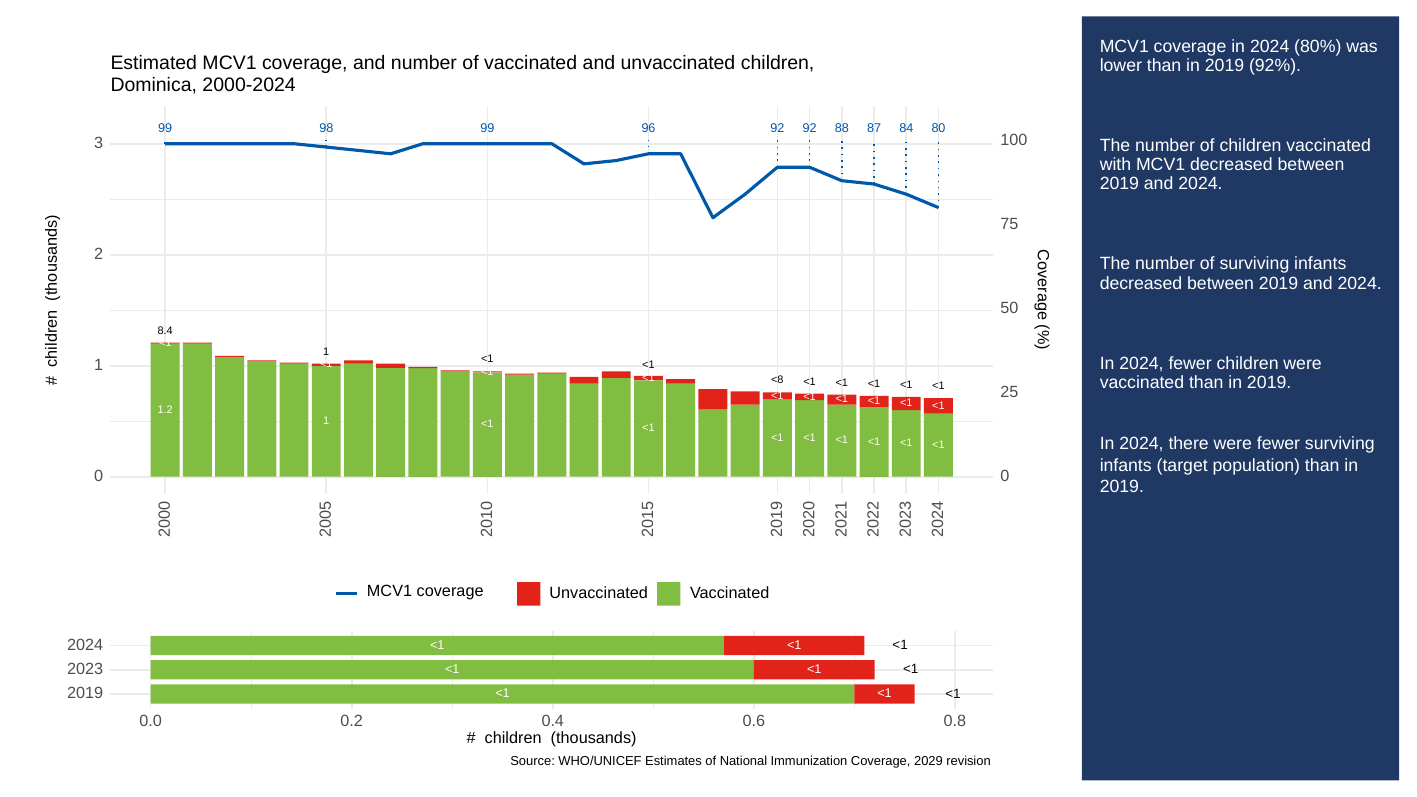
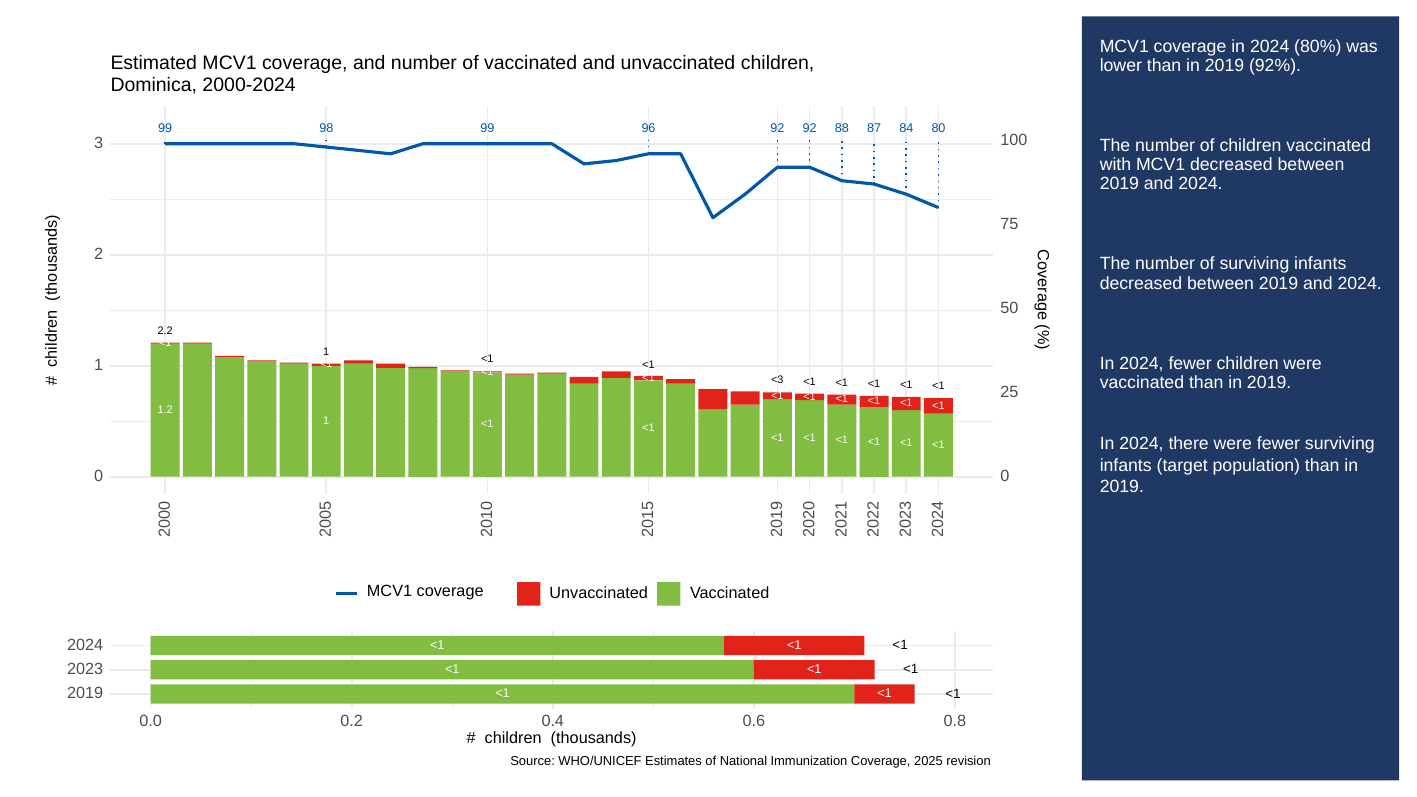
8.4: 8.4 -> 2.2
<8: <8 -> <3
2029: 2029 -> 2025
